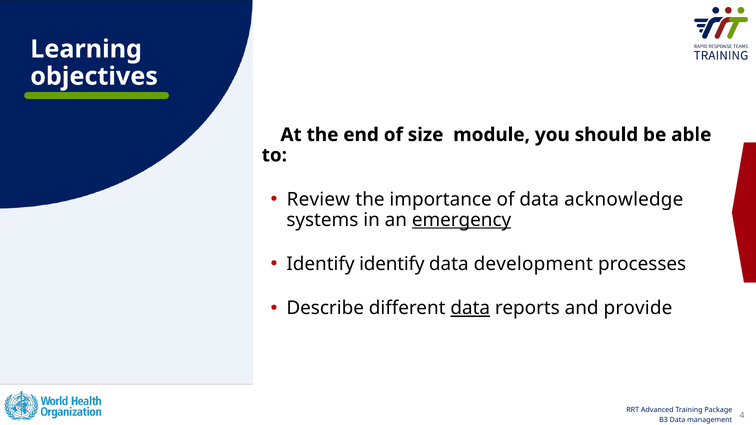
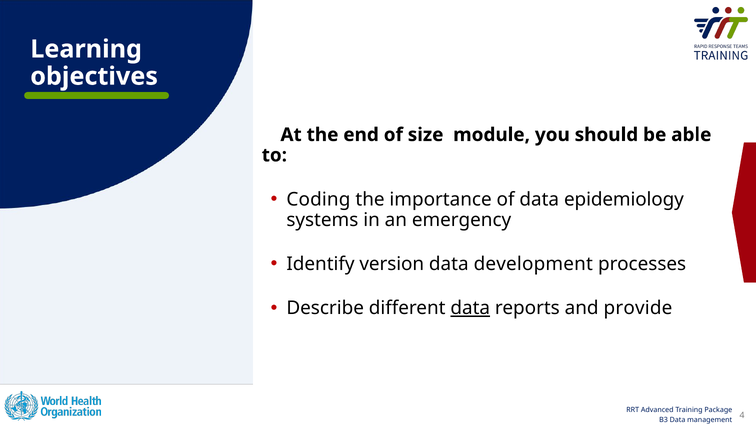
Review: Review -> Coding
acknowledge: acknowledge -> epidemiology
emergency underline: present -> none
Identify identify: identify -> version
